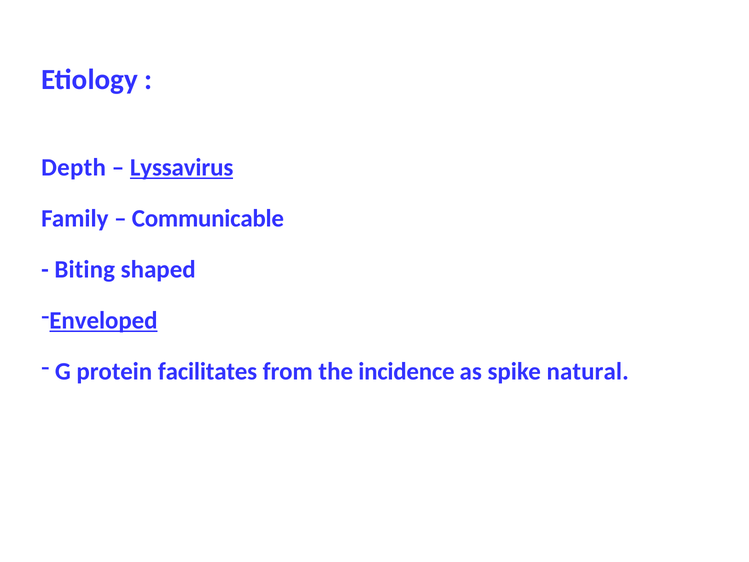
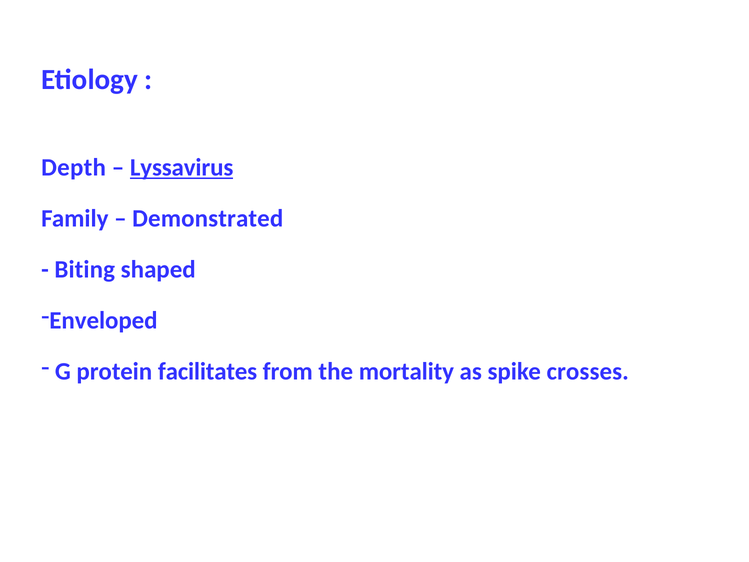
Communicable: Communicable -> Demonstrated
Enveloped underline: present -> none
incidence: incidence -> mortality
natural: natural -> crosses
